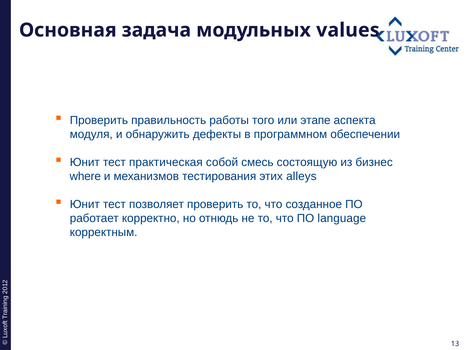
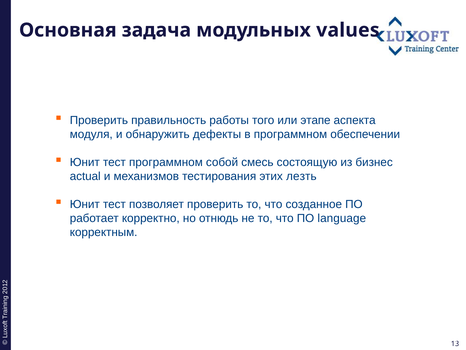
тест практическая: практическая -> программном
where: where -> actual
alleys: alleys -> лезть
